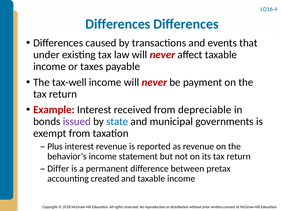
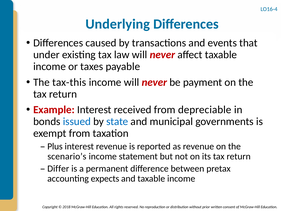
Differences at (118, 24): Differences -> Underlying
tax-well: tax-well -> tax-this
issued colour: purple -> blue
behavior’s: behavior’s -> scenario’s
created: created -> expects
